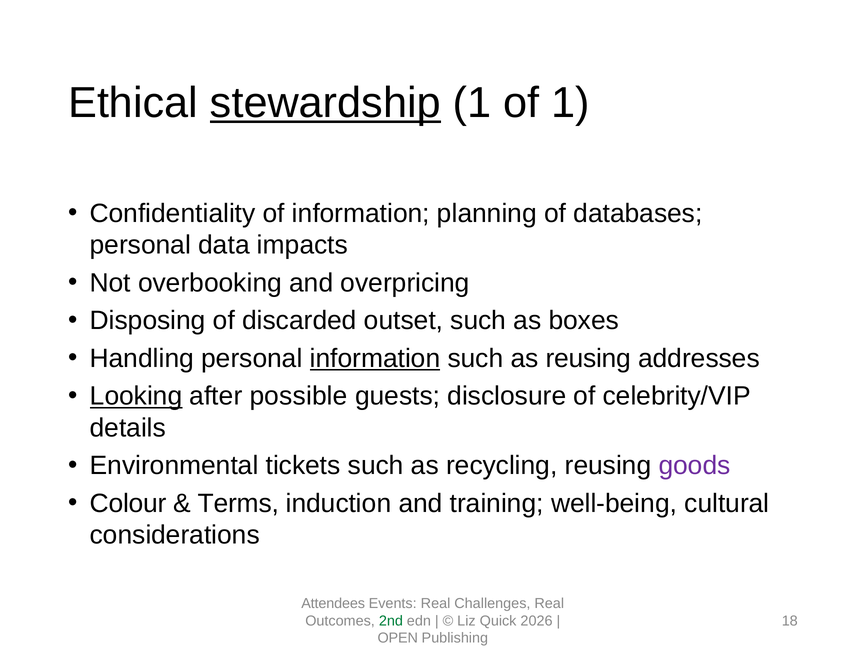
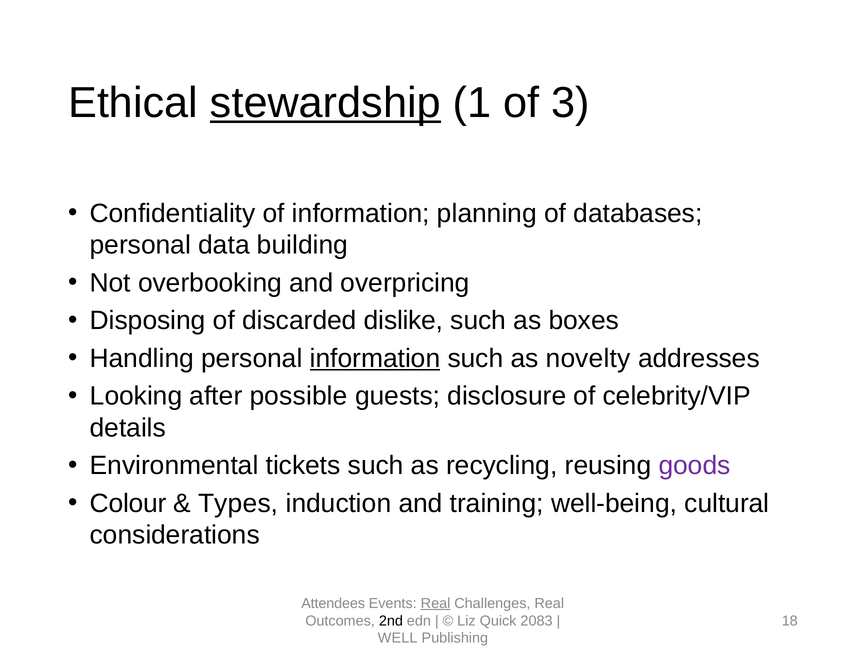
of 1: 1 -> 3
impacts: impacts -> building
outset: outset -> dislike
as reusing: reusing -> novelty
Looking underline: present -> none
Terms: Terms -> Types
Real at (436, 603) underline: none -> present
2nd colour: green -> black
2026: 2026 -> 2083
OPEN: OPEN -> WELL
